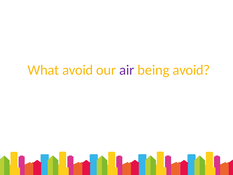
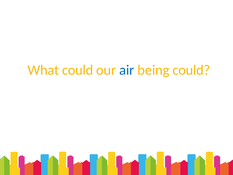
What avoid: avoid -> could
air colour: purple -> blue
being avoid: avoid -> could
